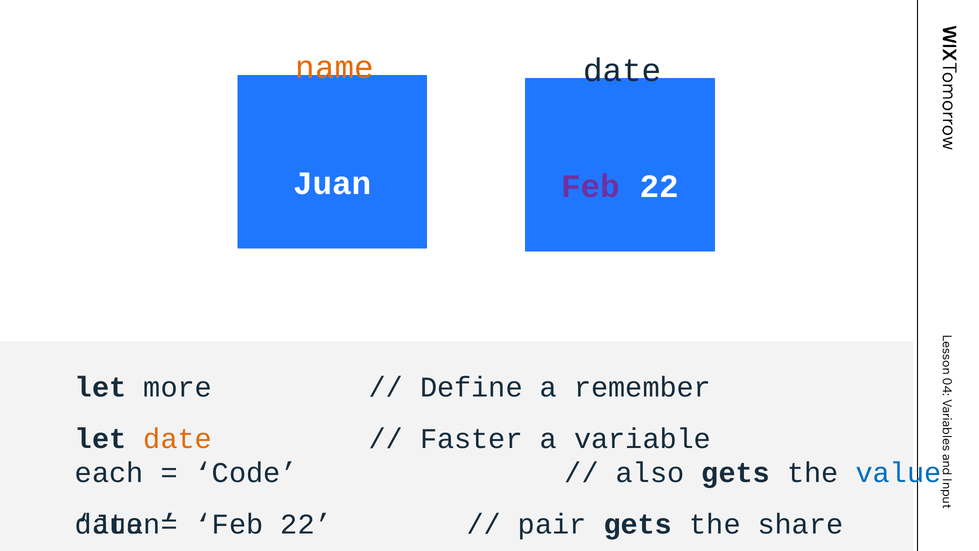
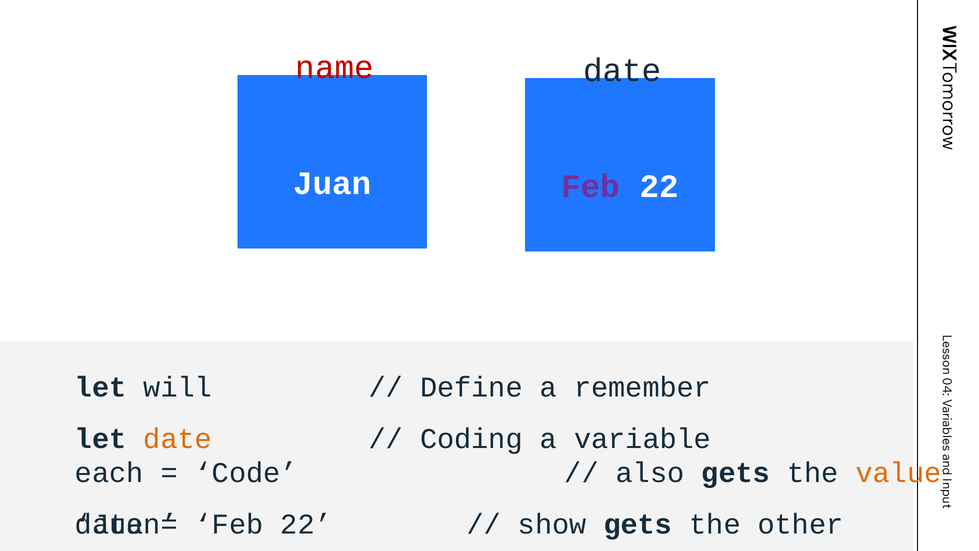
name colour: orange -> red
more: more -> will
Faster: Faster -> Coding
value colour: blue -> orange
pair: pair -> show
share: share -> other
